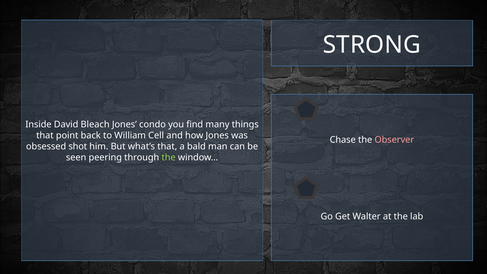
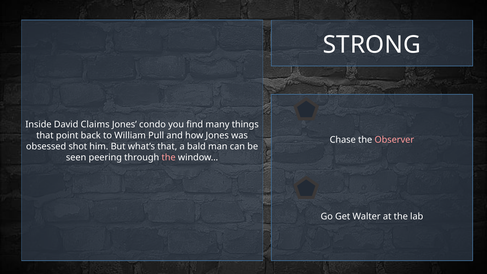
Bleach: Bleach -> Claims
Cell: Cell -> Pull
the at (169, 157) colour: light green -> pink
